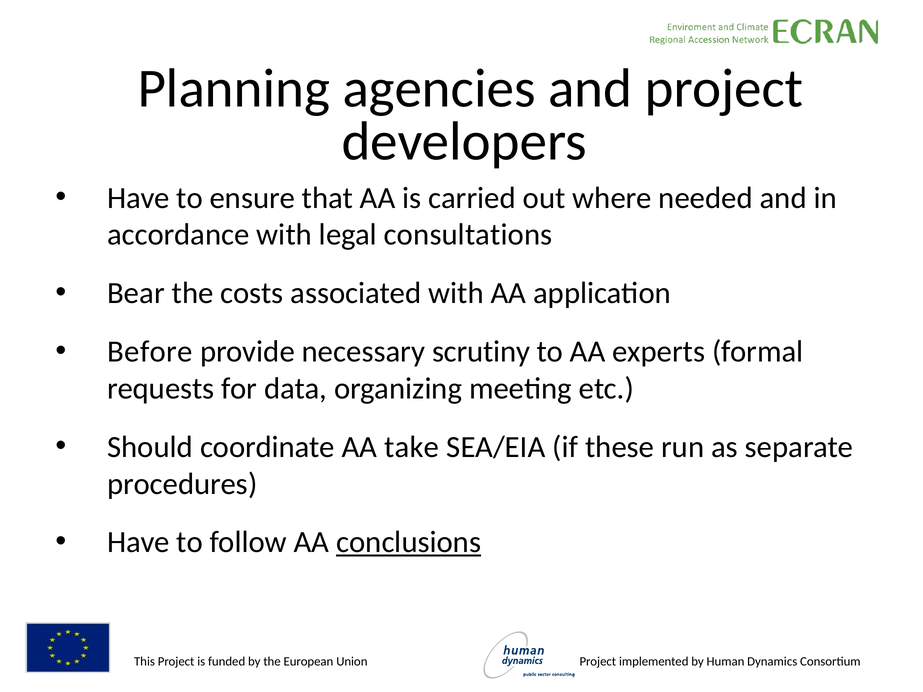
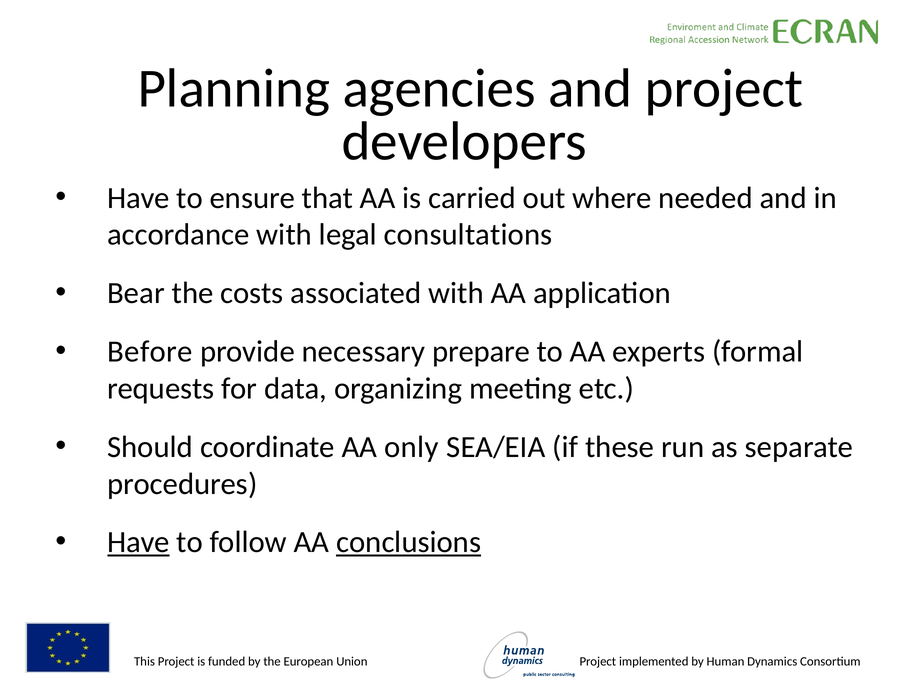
scrutiny: scrutiny -> prepare
take: take -> only
Have at (139, 542) underline: none -> present
